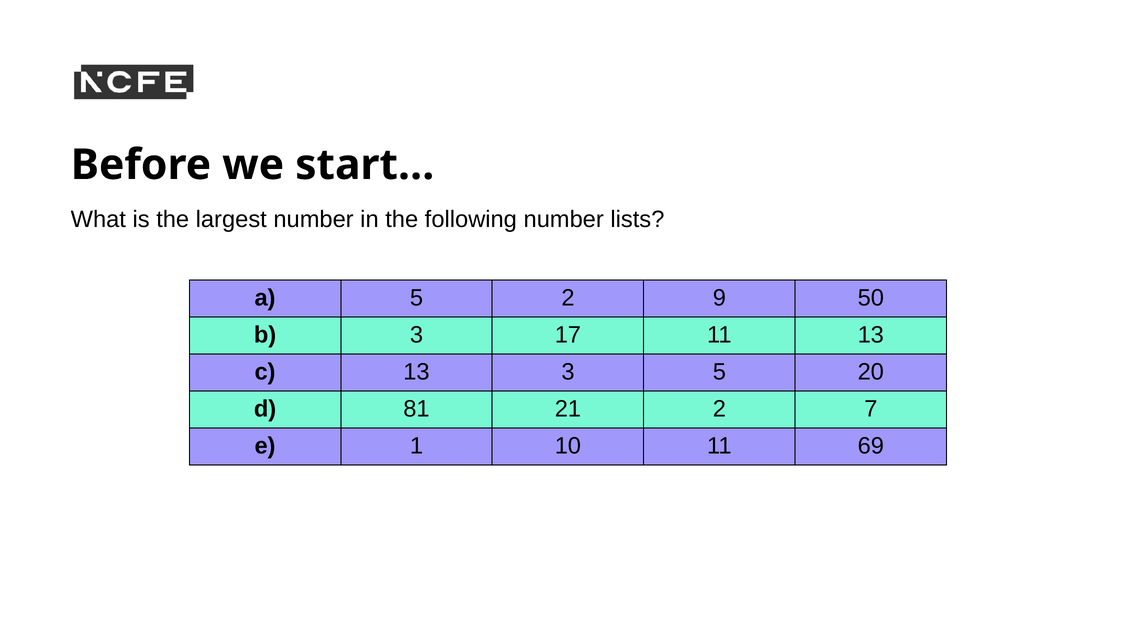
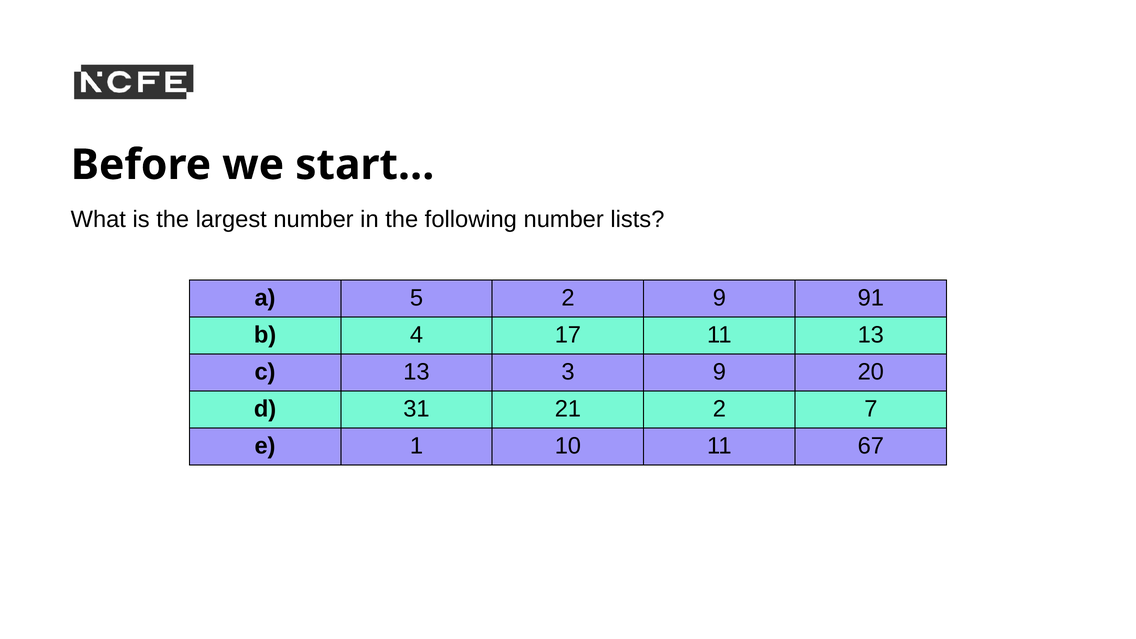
50: 50 -> 91
b 3: 3 -> 4
3 5: 5 -> 9
81: 81 -> 31
69: 69 -> 67
